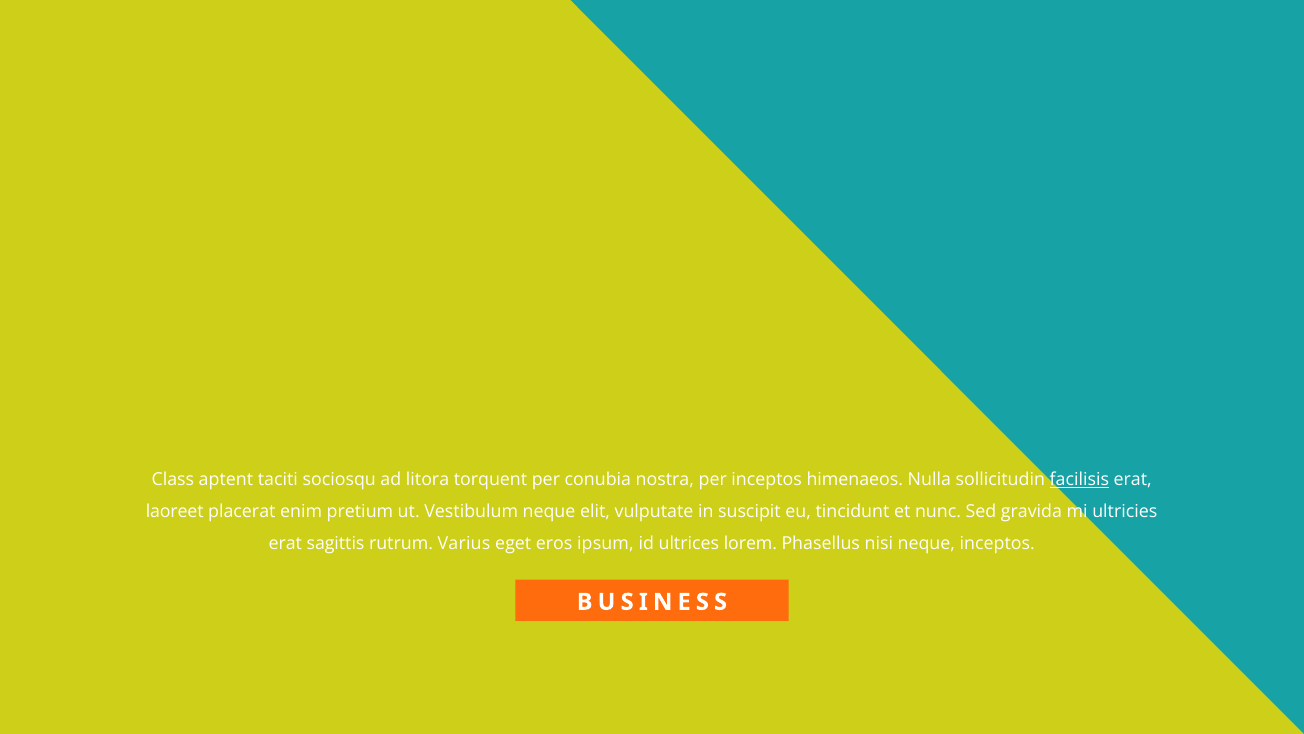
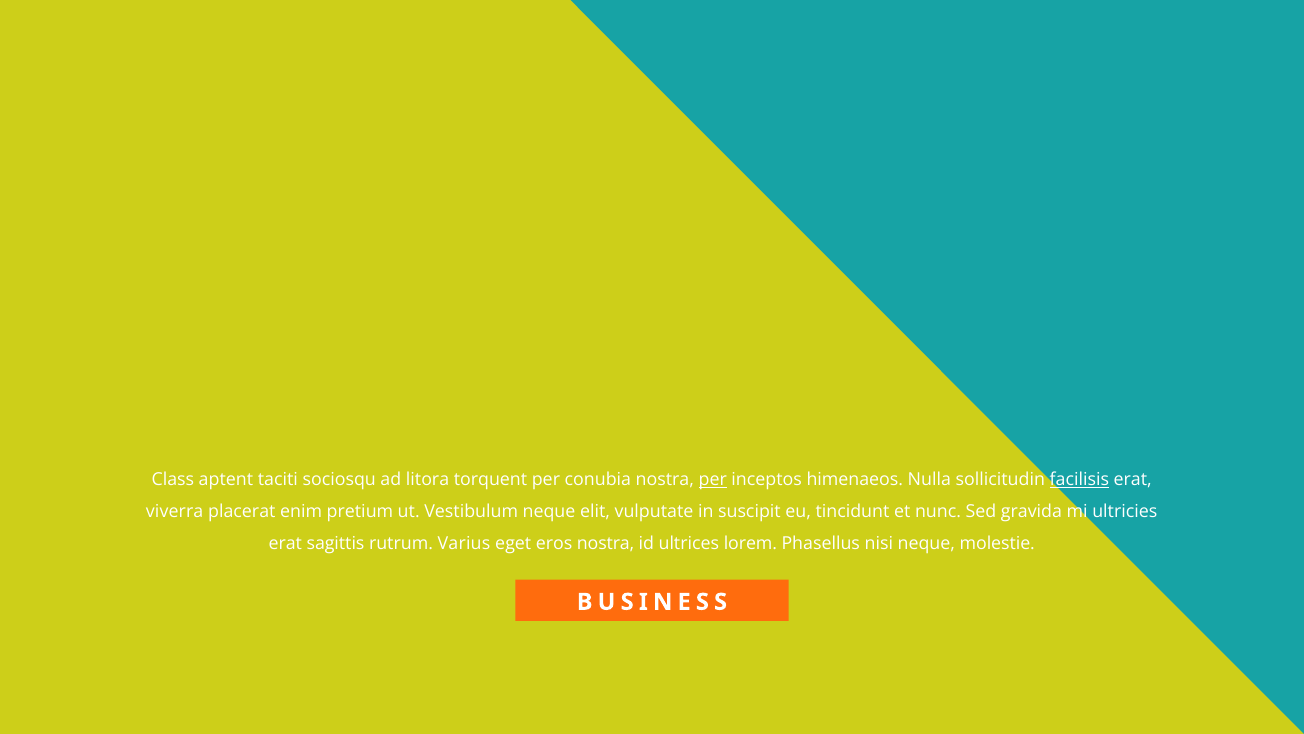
per at (713, 479) underline: none -> present
laoreet: laoreet -> viverra
eros ipsum: ipsum -> nostra
neque inceptos: inceptos -> molestie
